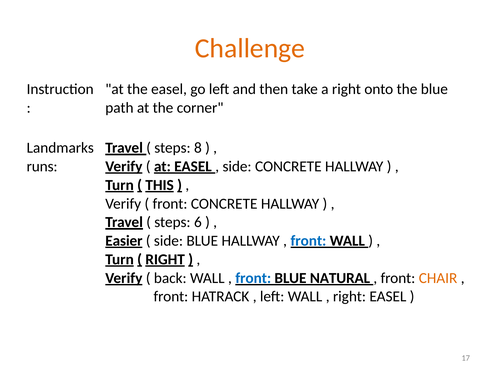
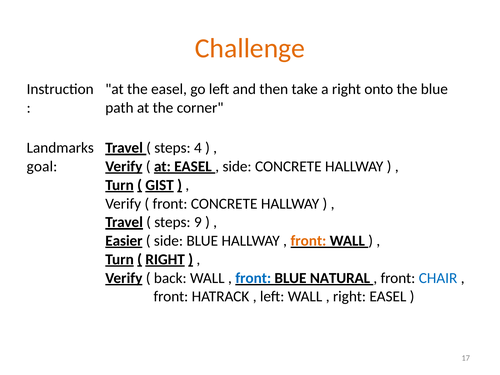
8: 8 -> 4
runs: runs -> goal
THIS: THIS -> GIST
6: 6 -> 9
front at (308, 241) colour: blue -> orange
CHAIR colour: orange -> blue
